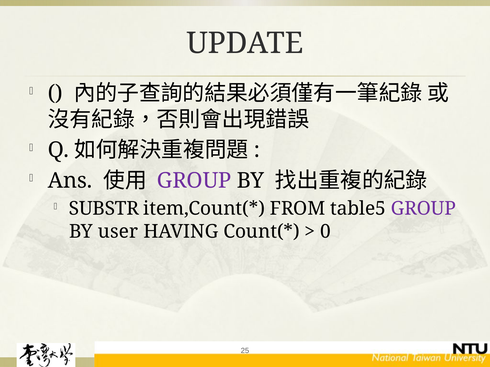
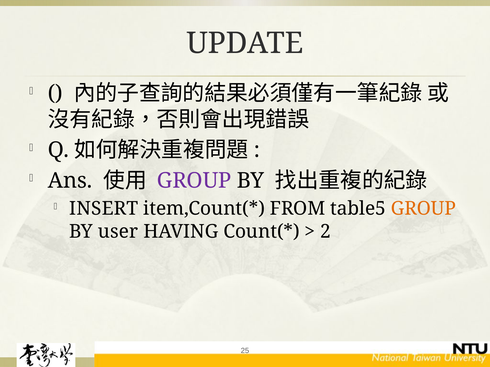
SUBSTR: SUBSTR -> INSERT
GROUP at (423, 209) colour: purple -> orange
0: 0 -> 2
